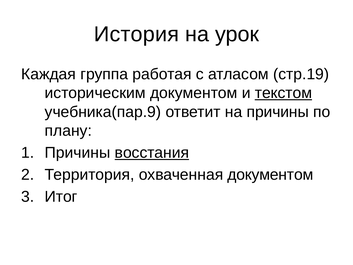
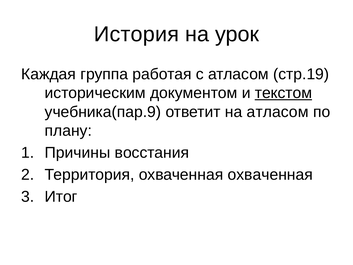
на причины: причины -> атласом
восстания underline: present -> none
охваченная документом: документом -> охваченная
